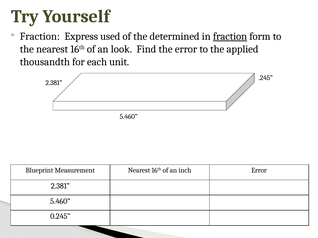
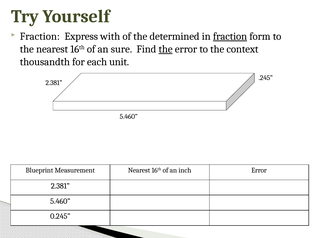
used: used -> with
look: look -> sure
the at (166, 49) underline: none -> present
applied: applied -> context
